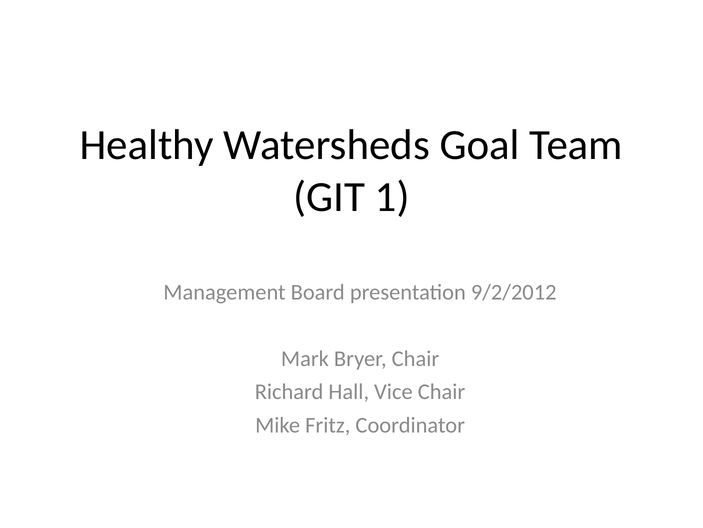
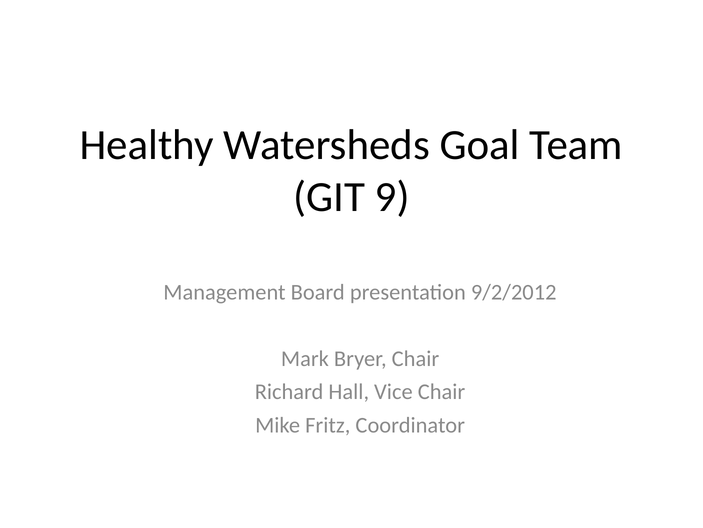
1: 1 -> 9
